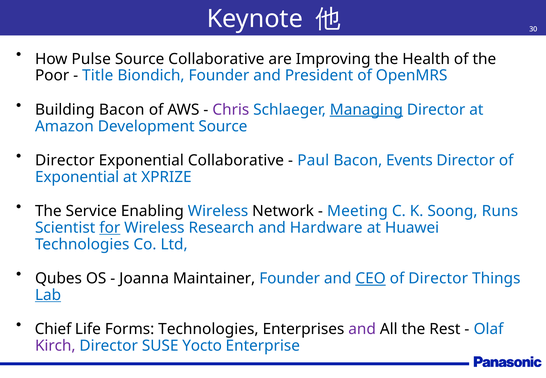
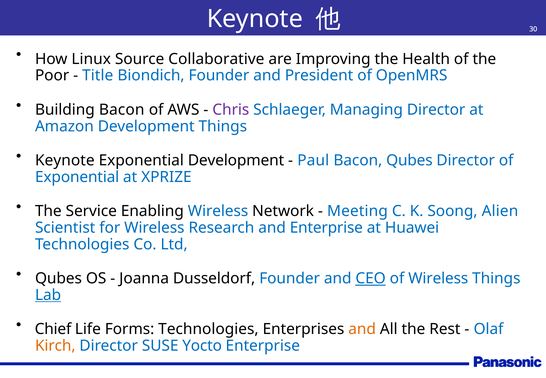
Pulse: Pulse -> Linux
Managing underline: present -> none
Development Source: Source -> Things
Director at (65, 160): Director -> Keynote
Exponential Collaborative: Collaborative -> Development
Bacon Events: Events -> Qubes
Runs: Runs -> Alien
for underline: present -> none
and Hardware: Hardware -> Enterprise
Maintainer: Maintainer -> Dusseldorf
of Director: Director -> Wireless
and at (362, 329) colour: purple -> orange
Kirch colour: purple -> orange
